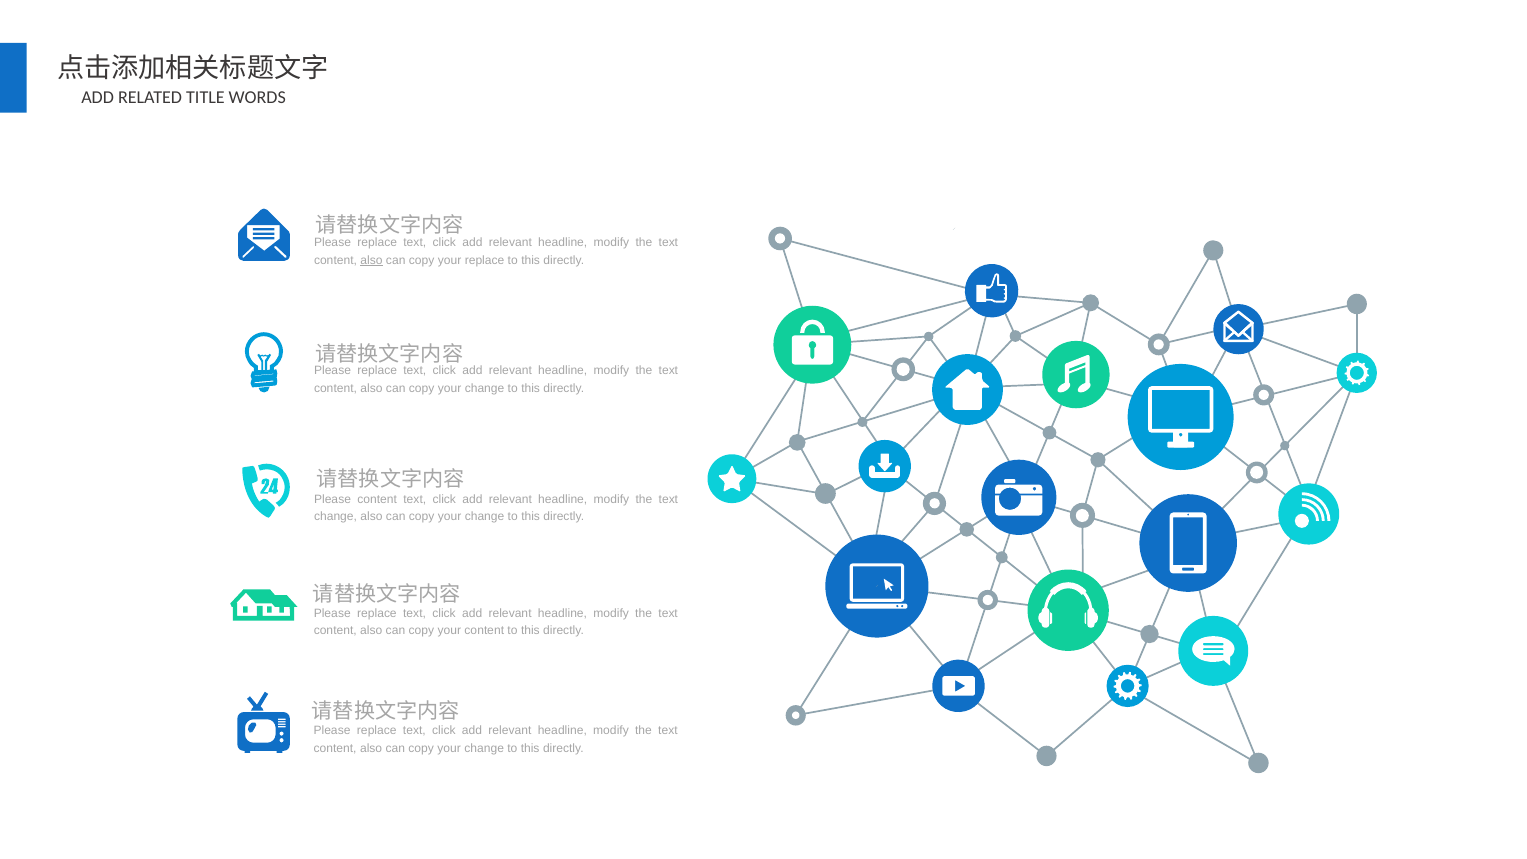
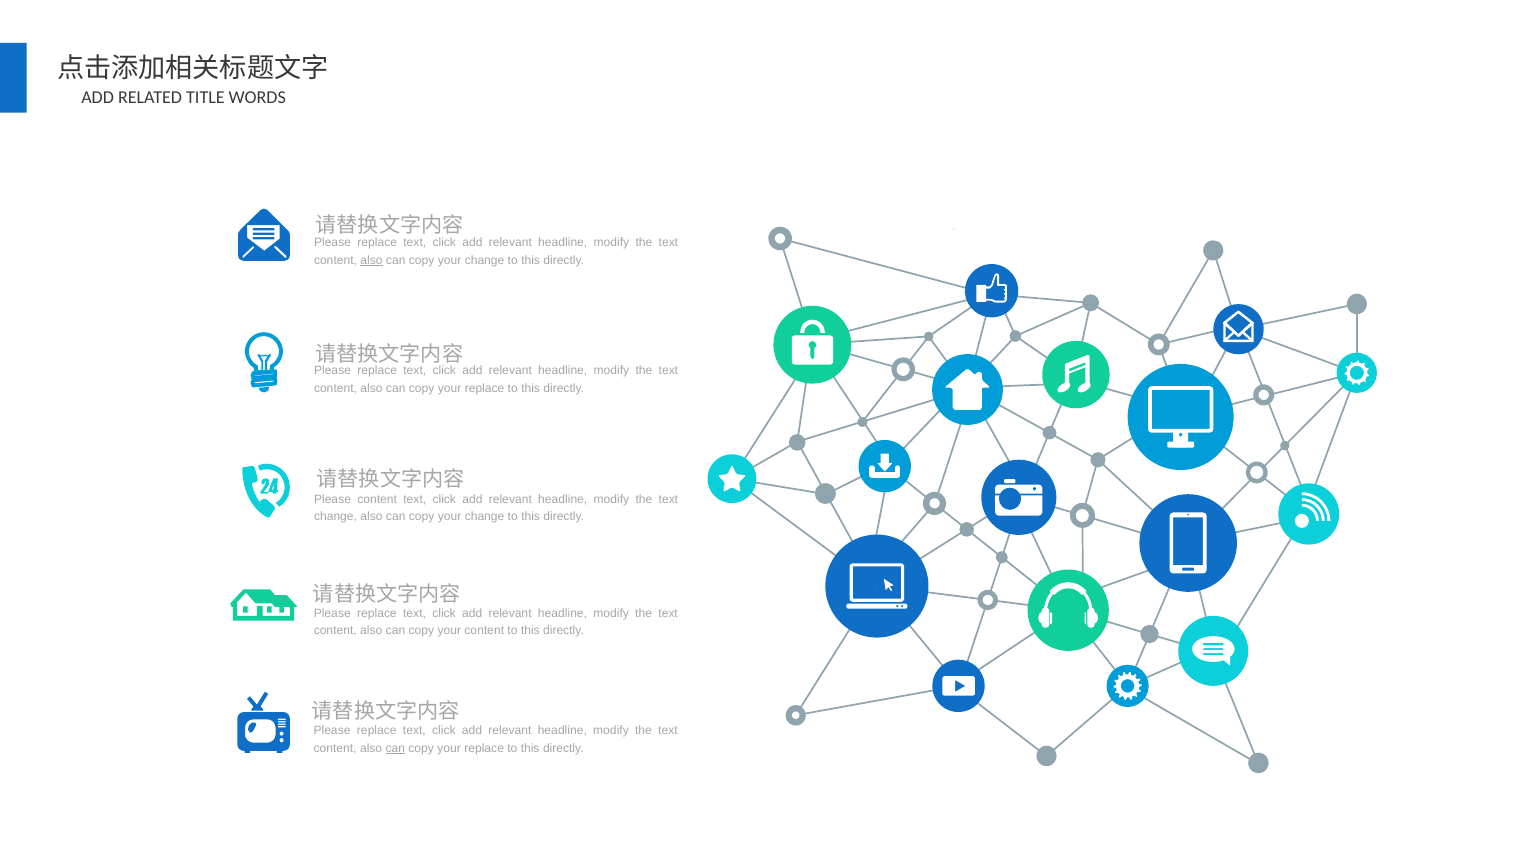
replace at (485, 260): replace -> change
change at (485, 388): change -> replace
can at (395, 748) underline: none -> present
change at (484, 748): change -> replace
